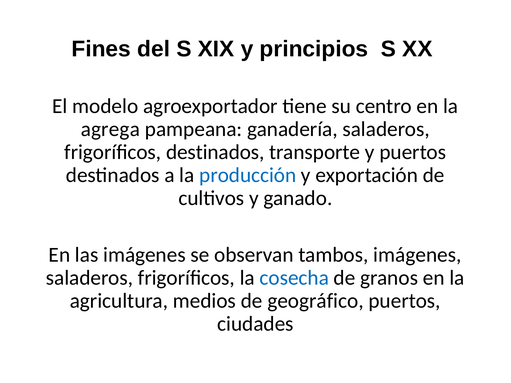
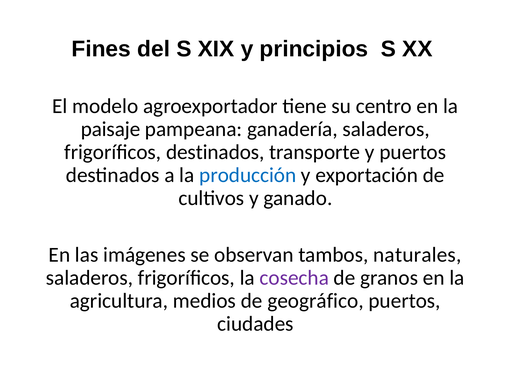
agrega: agrega -> paisaje
tambos imágenes: imágenes -> naturales
cosecha colour: blue -> purple
